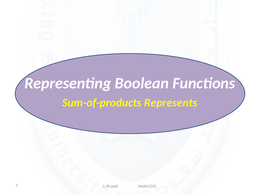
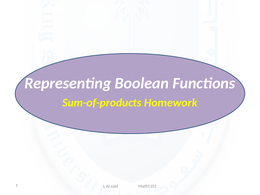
Represents: Represents -> Homework
